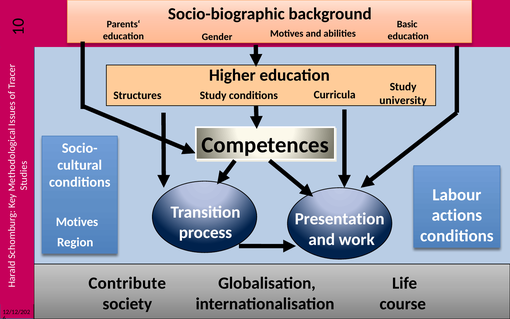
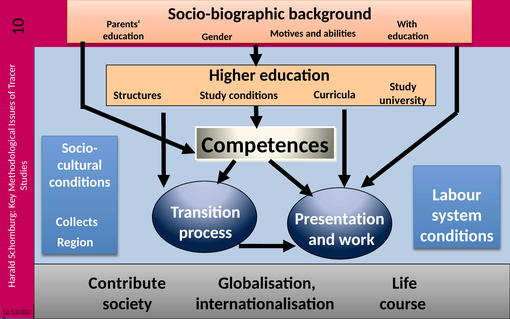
Basic: Basic -> With
actions: actions -> system
Motives at (77, 222): Motives -> Collects
